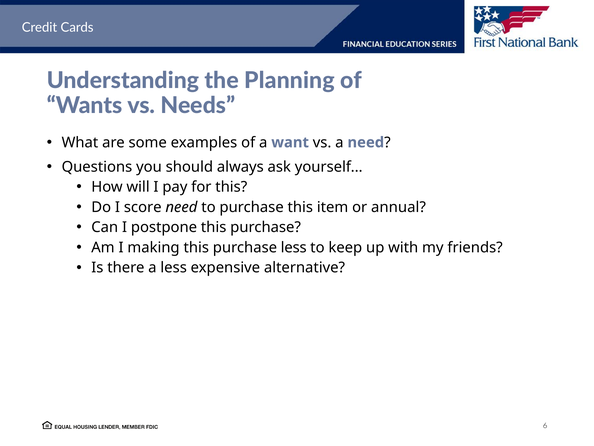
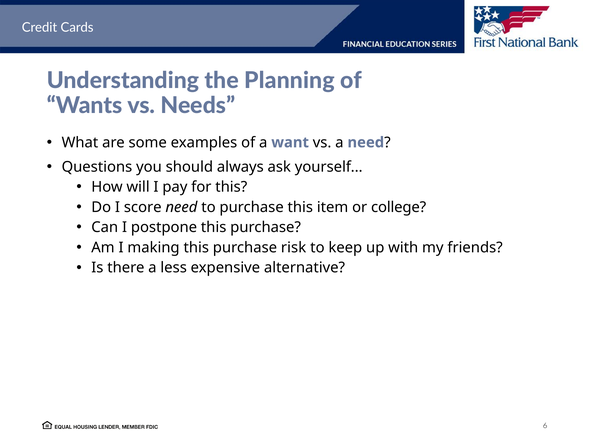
annual: annual -> college
purchase less: less -> risk
